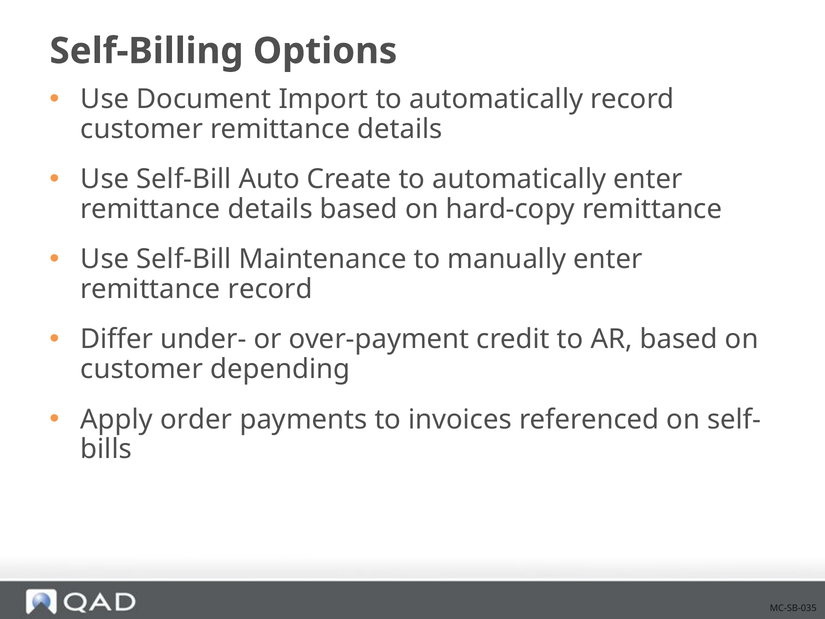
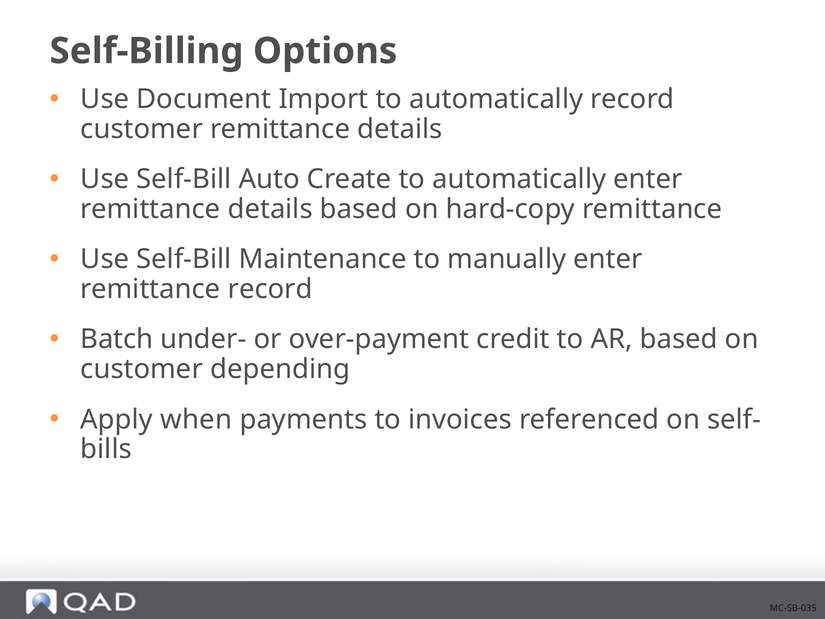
Differ: Differ -> Batch
order: order -> when
